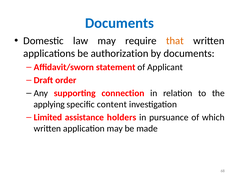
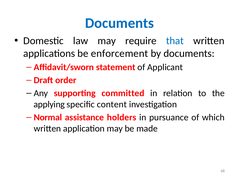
that colour: orange -> blue
authorization: authorization -> enforcement
connection: connection -> committed
Limited: Limited -> Normal
